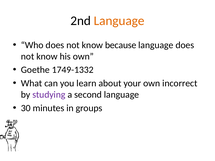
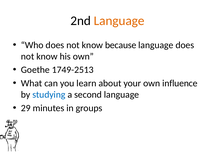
1749-1332: 1749-1332 -> 1749-2513
incorrect: incorrect -> influence
studying colour: purple -> blue
30: 30 -> 29
